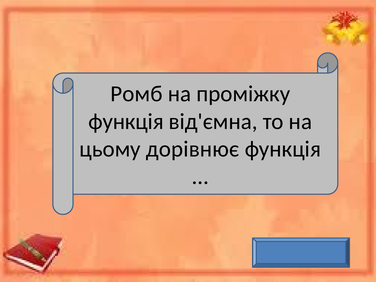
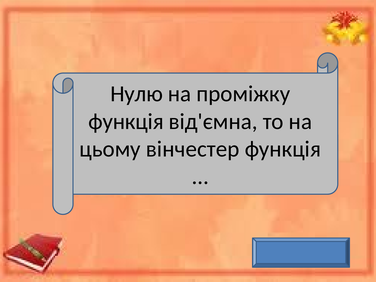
Ромб: Ромб -> Нулю
дорівнює: дорівнює -> вінчестер
